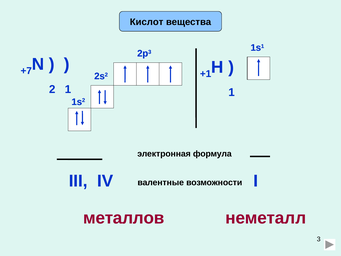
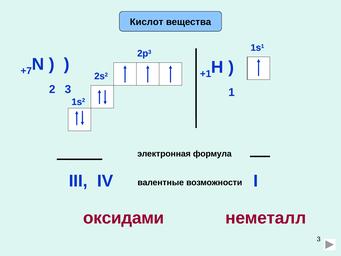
2 1: 1 -> 3
металлов: металлов -> оксидами
